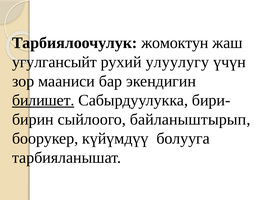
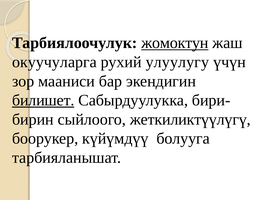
жомоктун underline: none -> present
угулгансыйт: угулгансыйт -> окуучуларга
байланыштырып: байланыштырып -> жеткиликтүүлүгү
